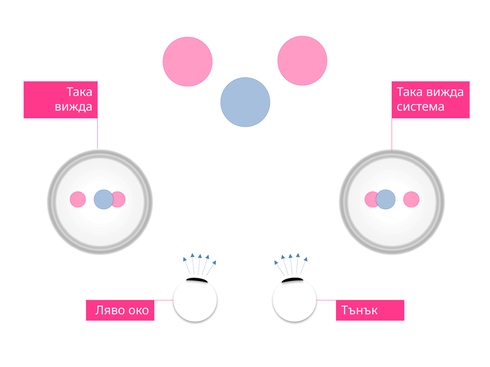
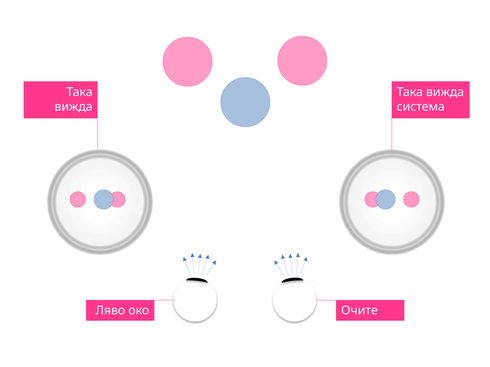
Тънък: Тънък -> Очите
